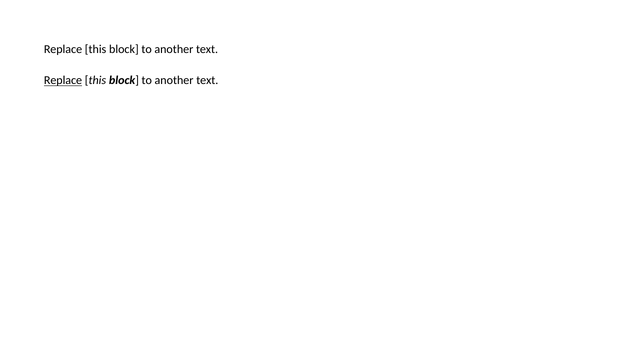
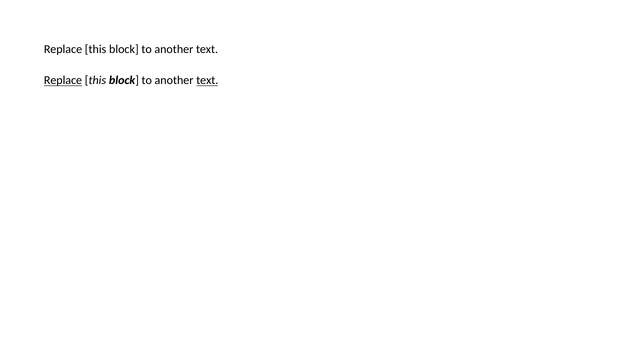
text at (207, 80) underline: none -> present
